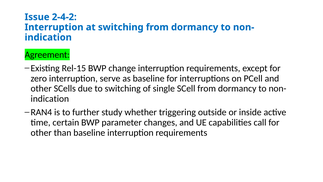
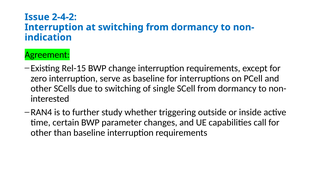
indication at (50, 99): indication -> interested
